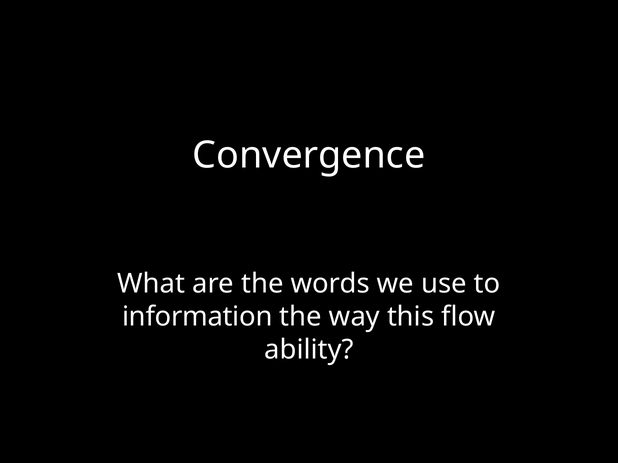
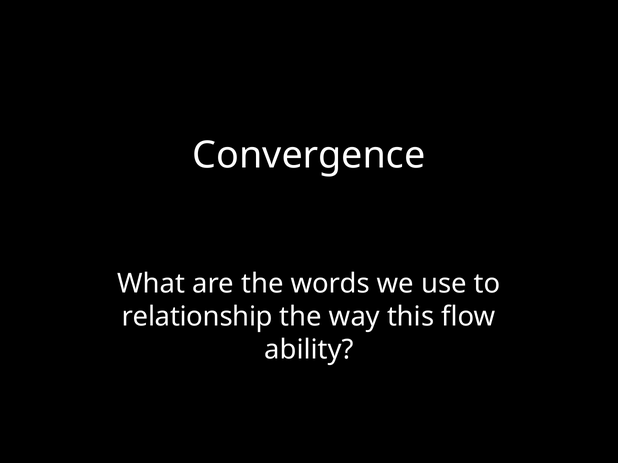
information: information -> relationship
